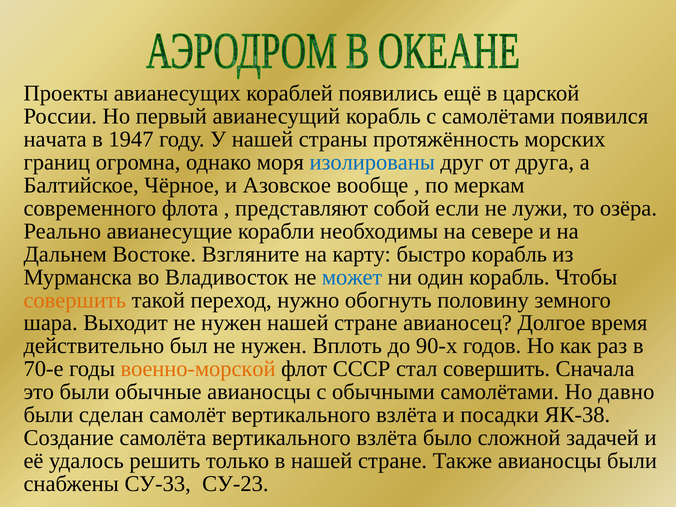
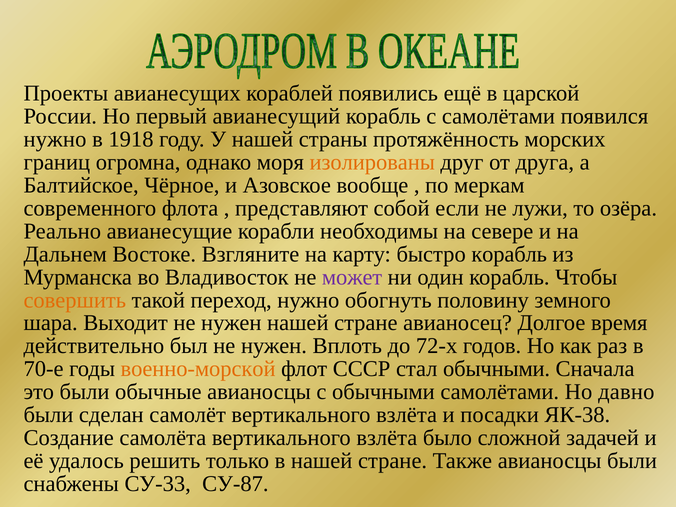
начата at (55, 139): начата -> нужно
1947: 1947 -> 1918
изолированы colour: blue -> orange
может colour: blue -> purple
90-х: 90-х -> 72-х
стал совершить: совершить -> обычными
СУ-23: СУ-23 -> СУ-87
